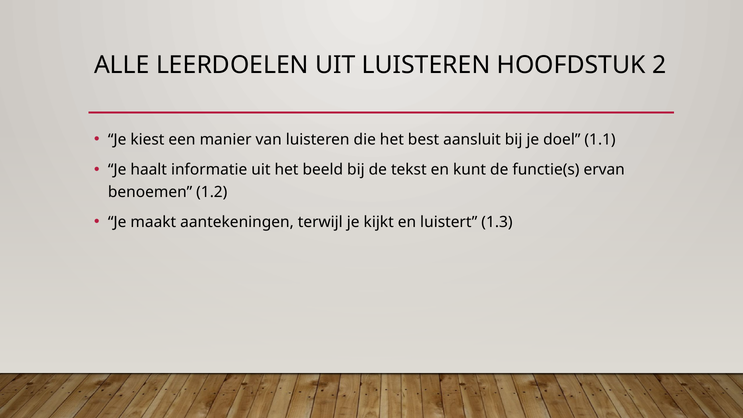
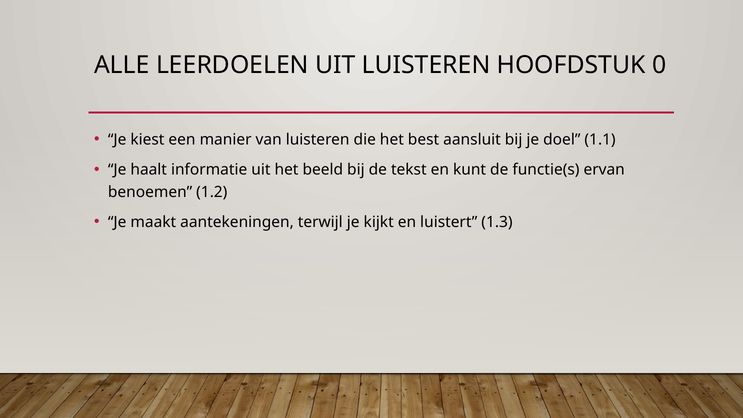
2: 2 -> 0
